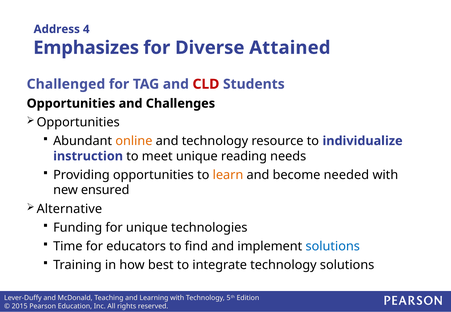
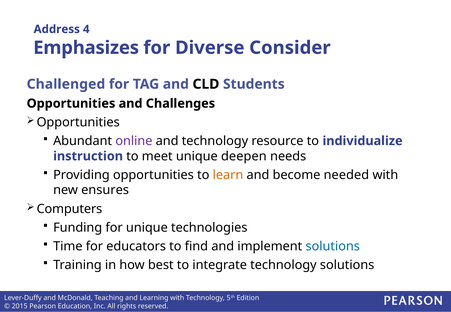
Attained: Attained -> Consider
CLD colour: red -> black
online colour: orange -> purple
reading: reading -> deepen
ensured: ensured -> ensures
Alternative: Alternative -> Computers
